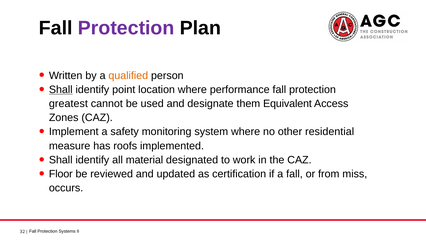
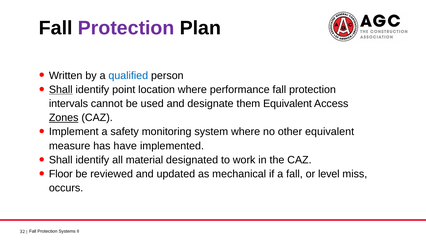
qualified colour: orange -> blue
greatest: greatest -> intervals
Zones underline: none -> present
other residential: residential -> equivalent
roofs: roofs -> have
certification: certification -> mechanical
from: from -> level
